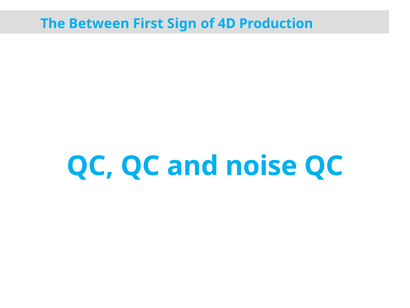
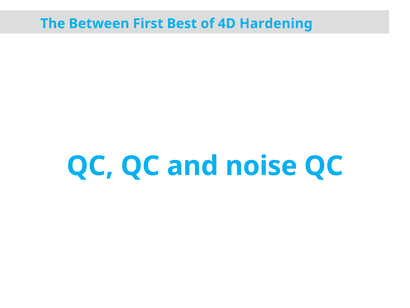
Sign: Sign -> Best
Production: Production -> Hardening
